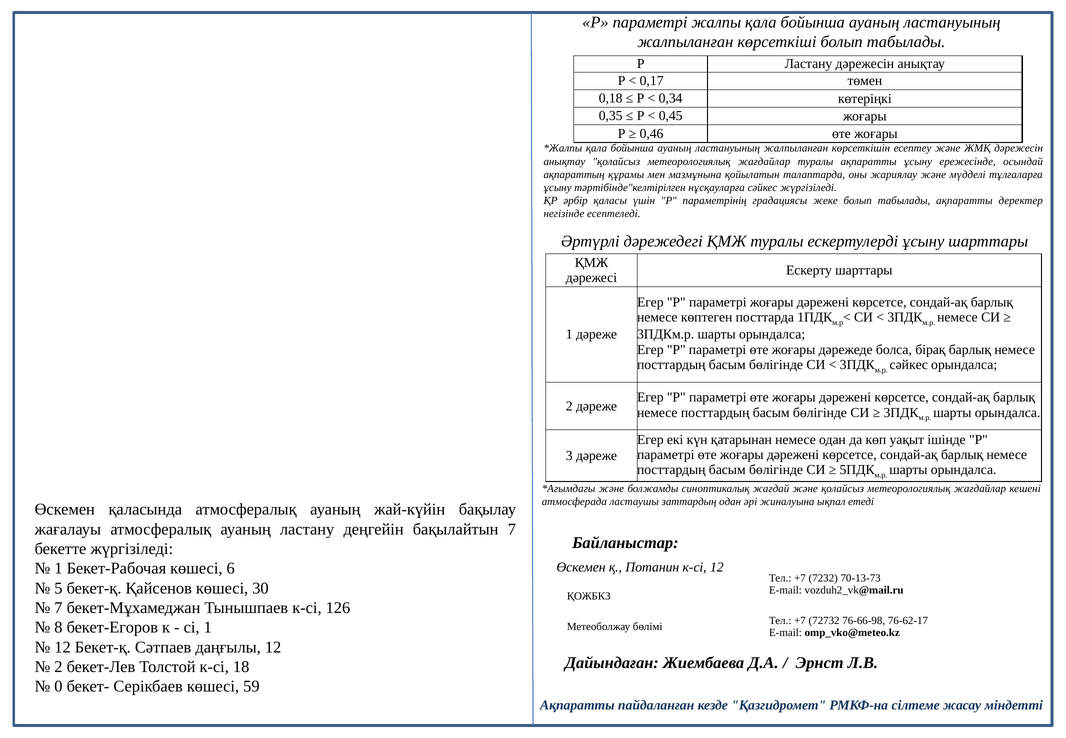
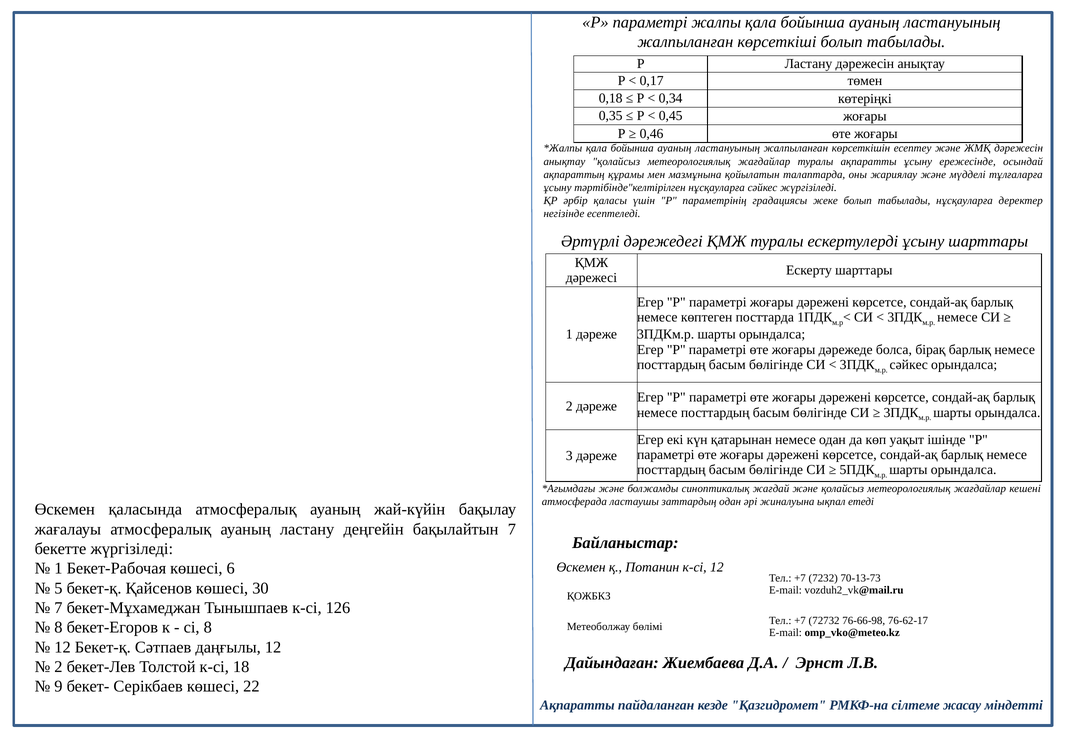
табылады ақпаратты: ақпаратты -> нұсқауларға
сі 1: 1 -> 8
0: 0 -> 9
59: 59 -> 22
